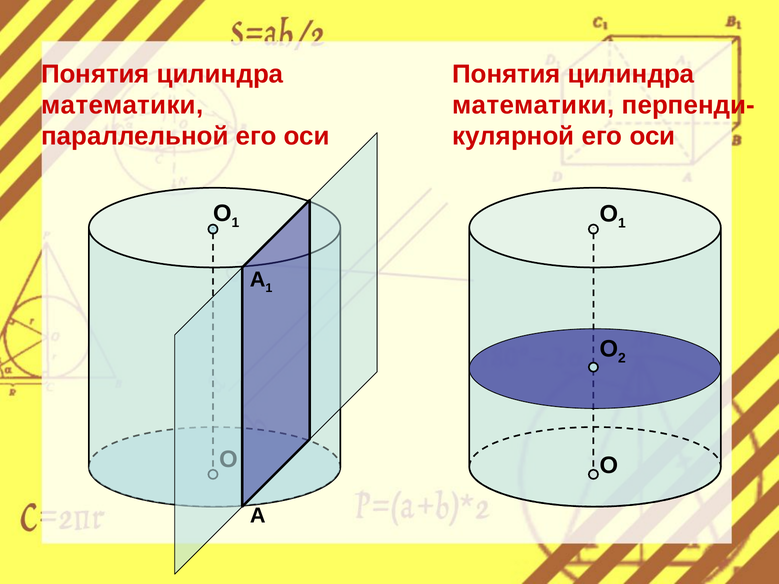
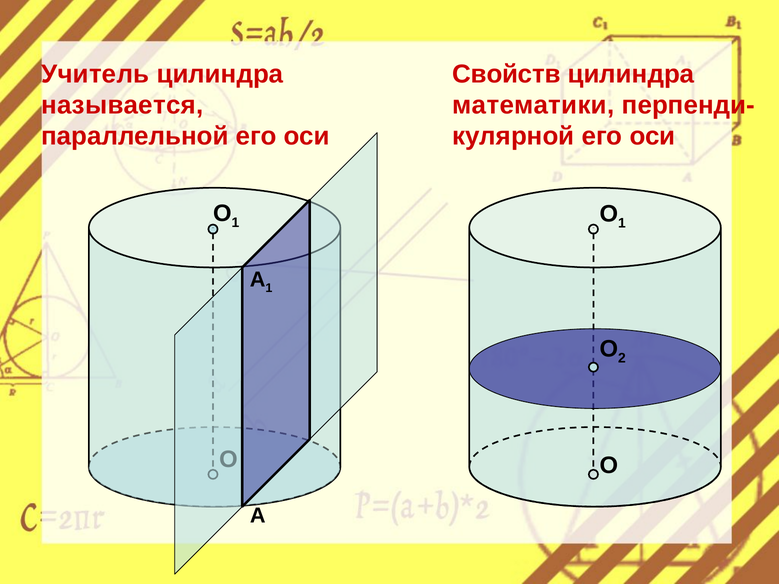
Понятия at (95, 74): Понятия -> Учитель
Понятия at (506, 74): Понятия -> Свойств
математики at (122, 105): математики -> называется
